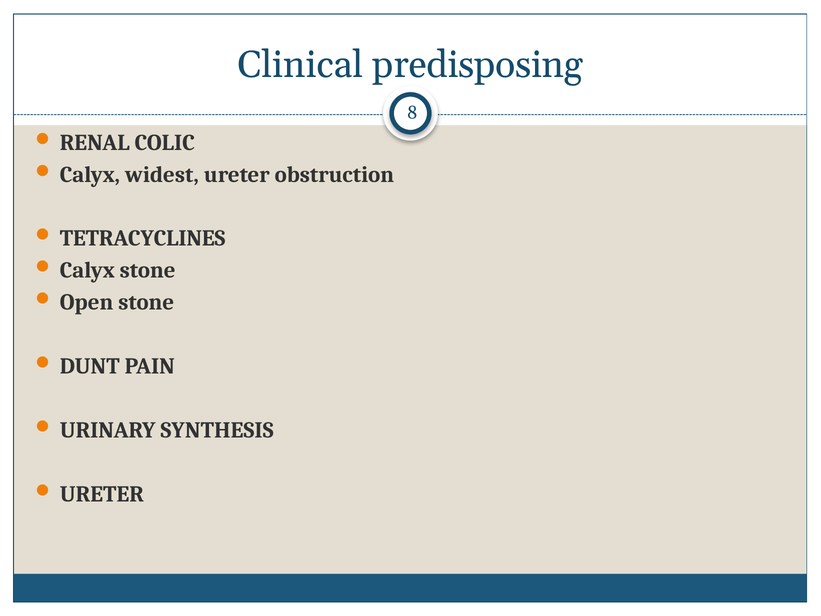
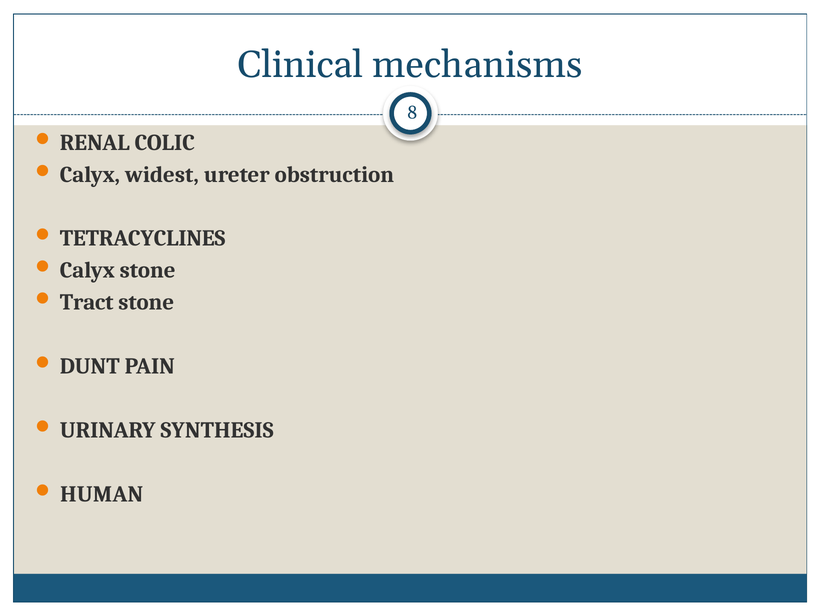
predisposing: predisposing -> mechanisms
Open: Open -> Tract
URETER at (102, 494): URETER -> HUMAN
